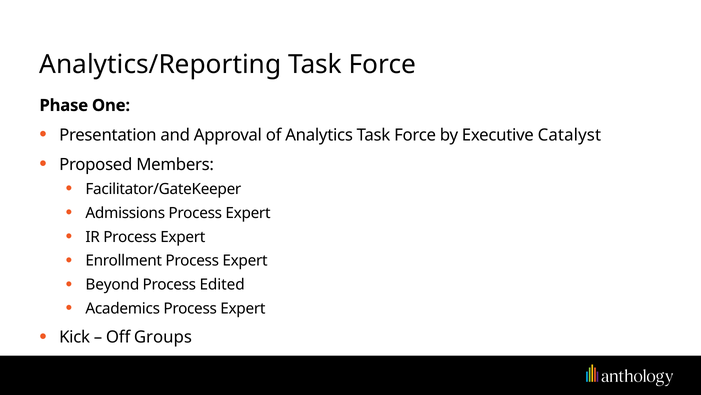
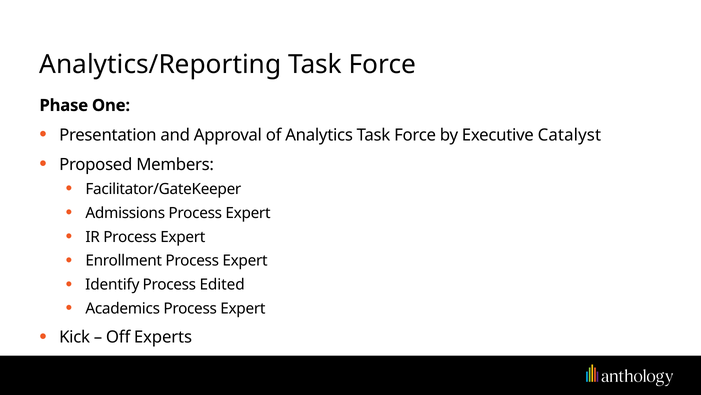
Beyond: Beyond -> Identify
Groups: Groups -> Experts
